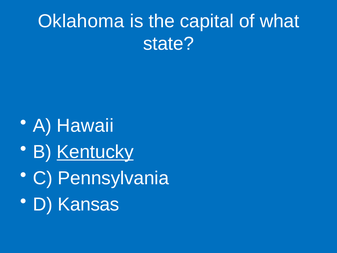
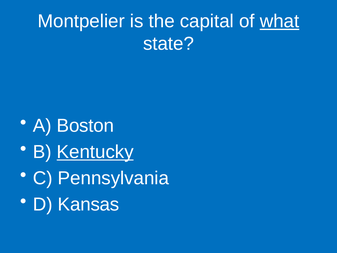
Oklahoma: Oklahoma -> Montpelier
what underline: none -> present
Hawaii: Hawaii -> Boston
